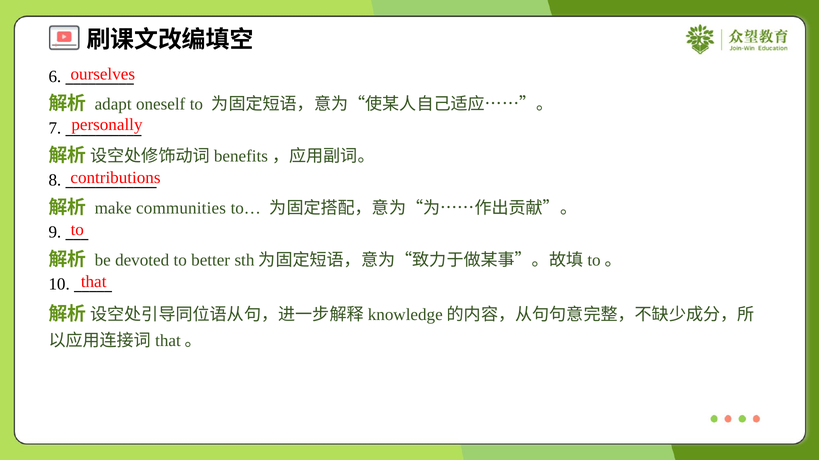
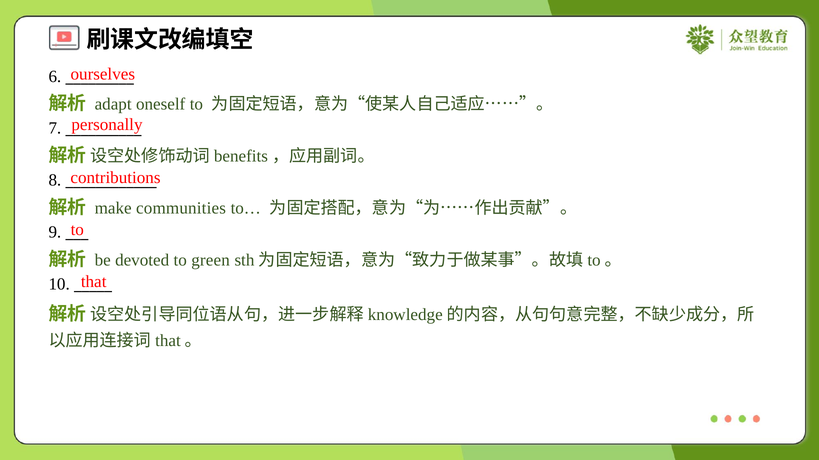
better: better -> green
